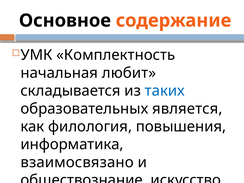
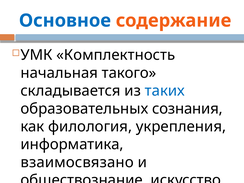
Основное colour: black -> blue
любит: любит -> такого
является: является -> сознания
повышения: повышения -> укрепления
